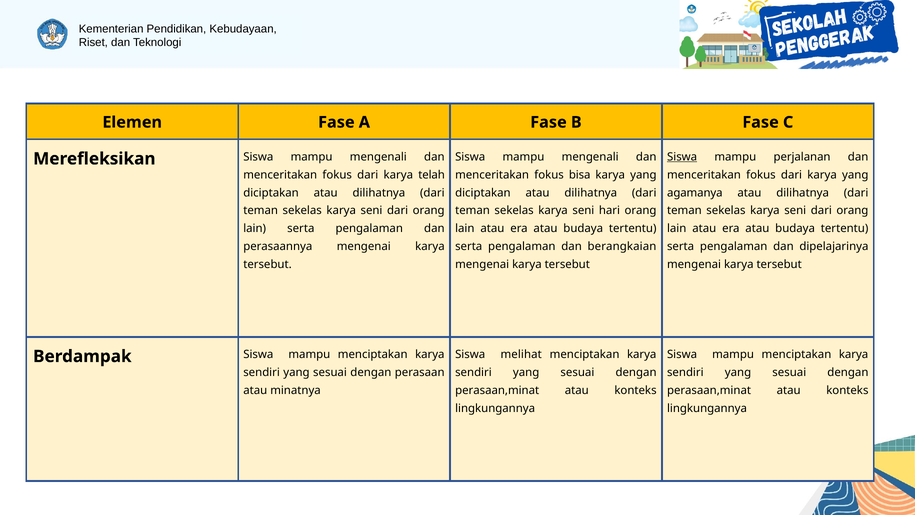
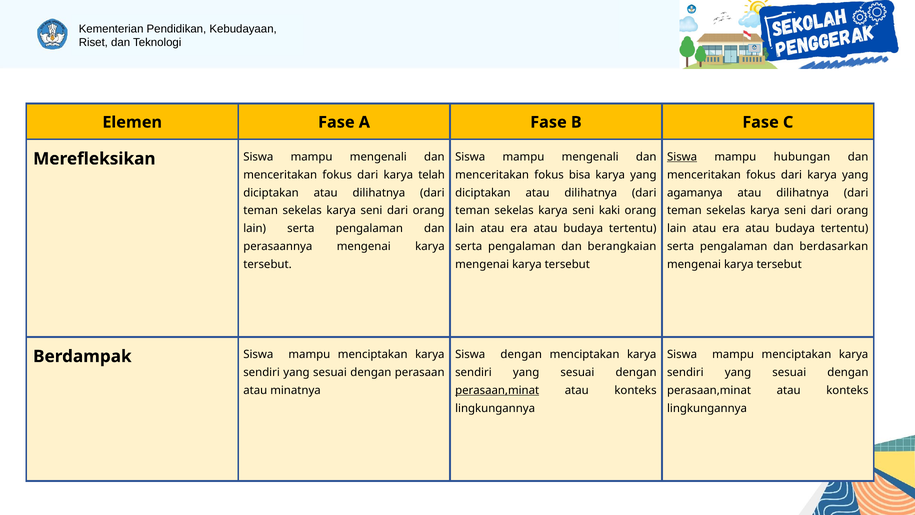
perjalanan: perjalanan -> hubungan
hari: hari -> kaki
dipelajarinya: dipelajarinya -> berdasarkan
Siswa melihat: melihat -> dengan
perasaan,minat at (497, 390) underline: none -> present
